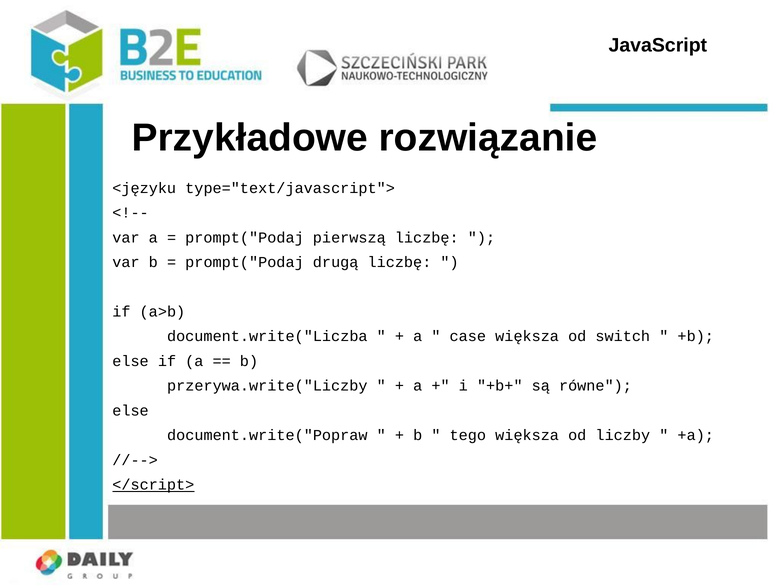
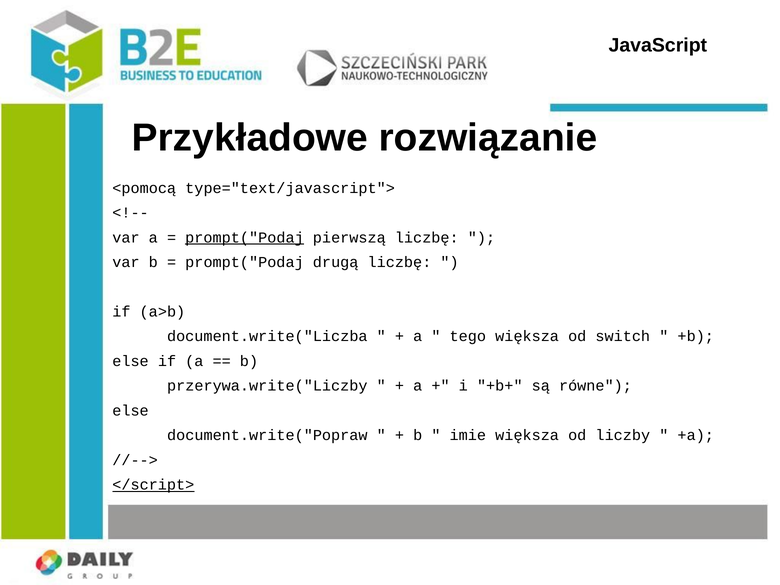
<języku: <języku -> <pomocą
prompt("Podaj at (244, 238) underline: none -> present
case: case -> tego
tego: tego -> imie
